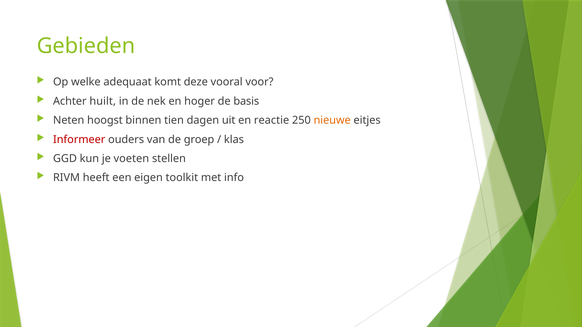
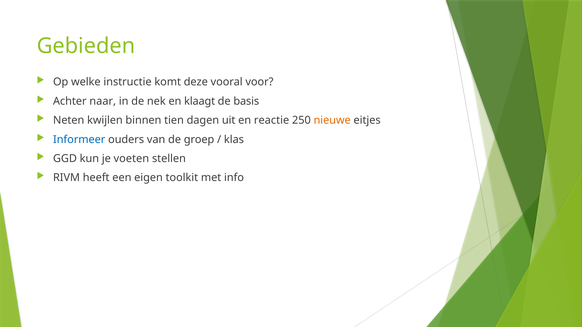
adequaat: adequaat -> instructie
huilt: huilt -> naar
hoger: hoger -> klaagt
hoogst: hoogst -> kwijlen
Informeer colour: red -> blue
